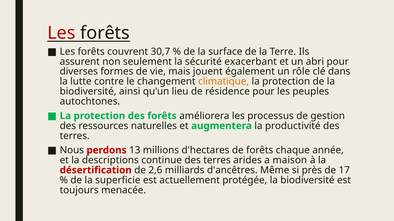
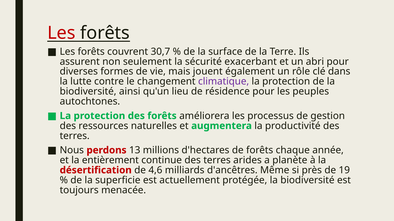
climatique colour: orange -> purple
descriptions: descriptions -> entièrement
maison: maison -> planète
2,6: 2,6 -> 4,6
17: 17 -> 19
